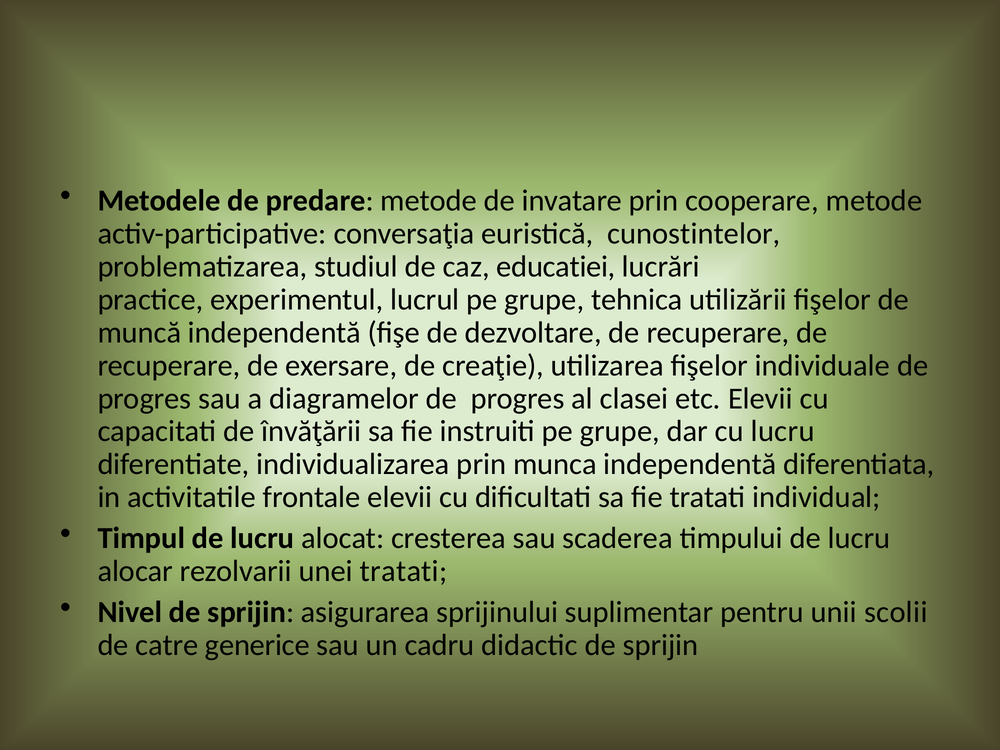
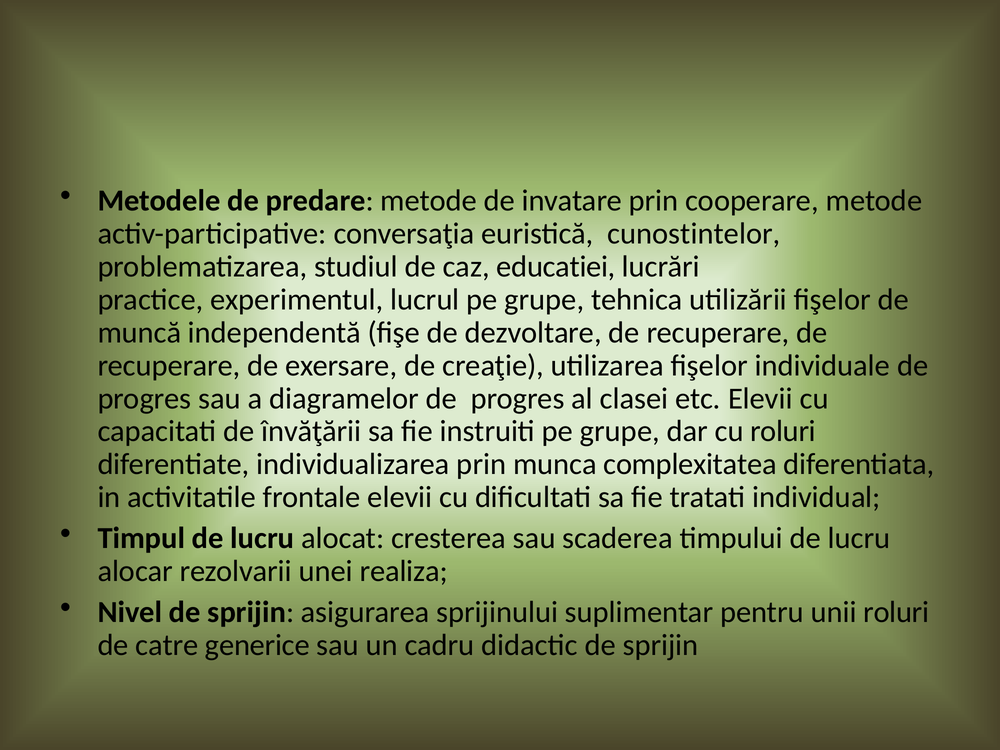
cu lucru: lucru -> roluri
munca independentă: independentă -> complexitatea
unei tratati: tratati -> realiza
unii scolii: scolii -> roluri
